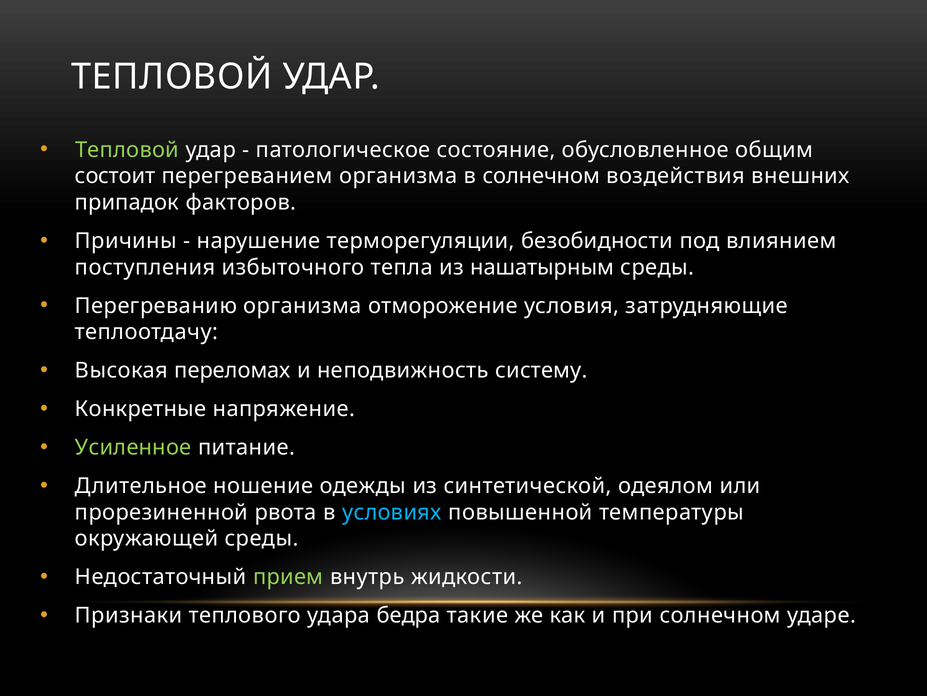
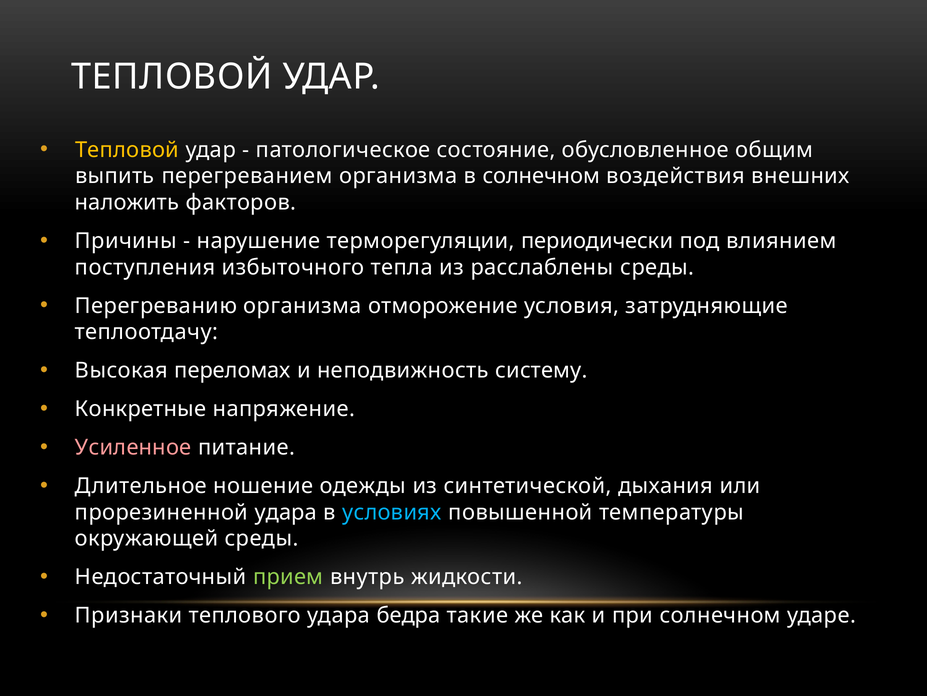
Тепловой at (127, 150) colour: light green -> yellow
состоит: состоит -> выпить
припадок: припадок -> наложить
безобидности: безобидности -> периодически
нашатырным: нашатырным -> расслаблены
Усиленное colour: light green -> pink
одеялом: одеялом -> дыхания
прорезиненной рвота: рвота -> удара
